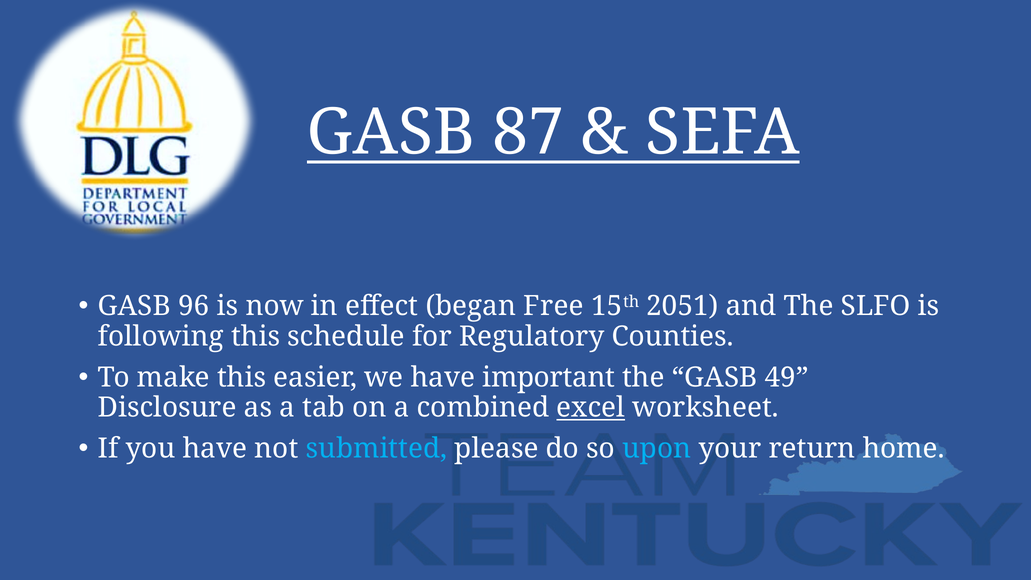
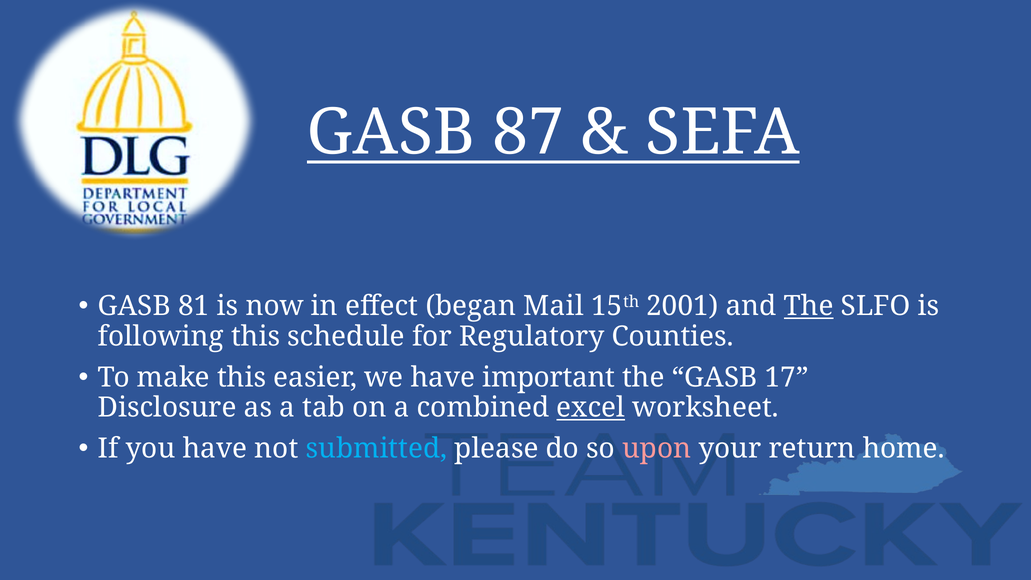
96: 96 -> 81
Free: Free -> Mail
2051: 2051 -> 2001
The at (809, 306) underline: none -> present
49: 49 -> 17
upon colour: light blue -> pink
